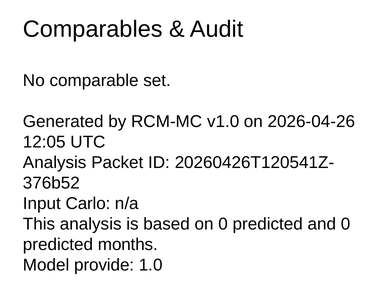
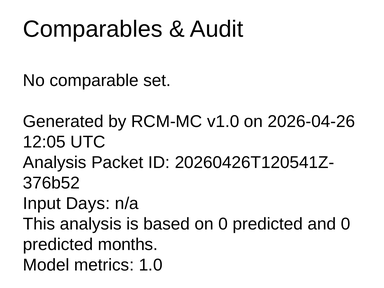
Carlo: Carlo -> Days
provide: provide -> metrics
